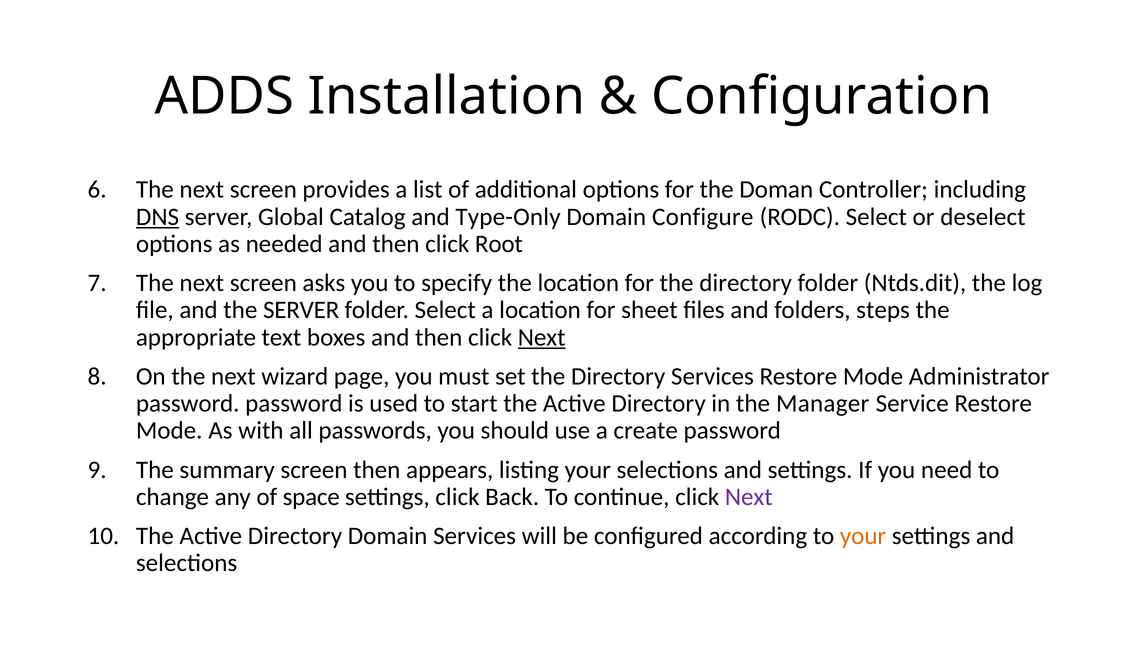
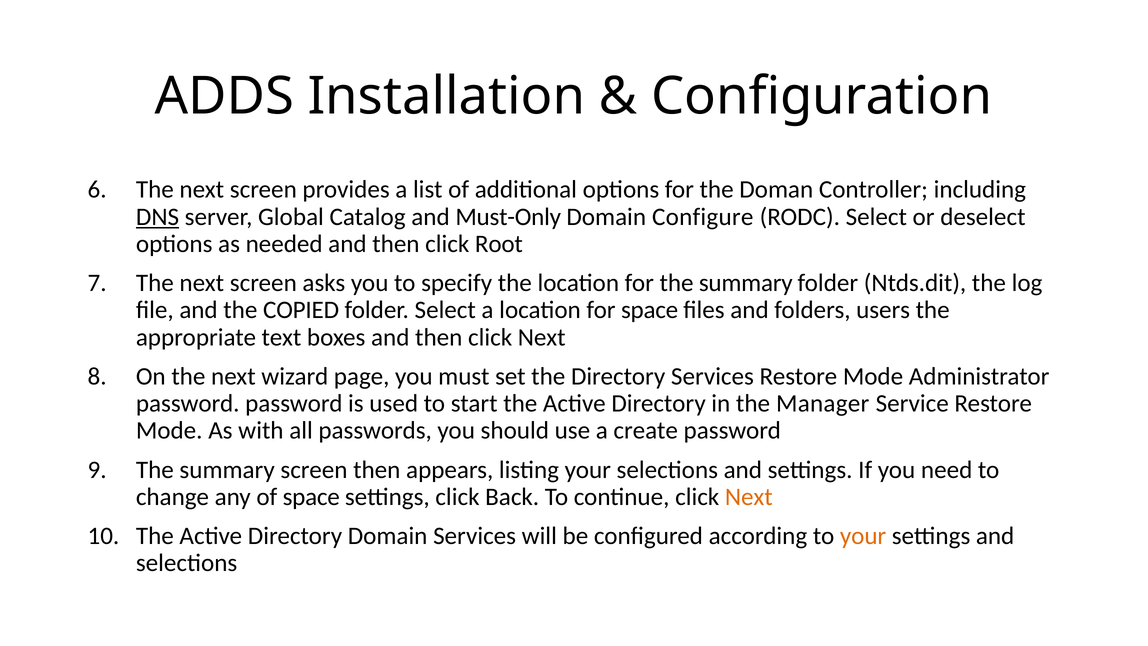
Type-Only: Type-Only -> Must-Only
for the directory: directory -> summary
the SERVER: SERVER -> COPIED
for sheet: sheet -> space
steps: steps -> users
Next at (542, 337) underline: present -> none
Next at (749, 497) colour: purple -> orange
